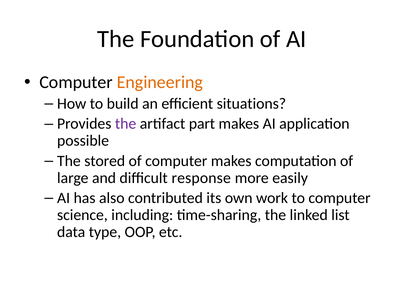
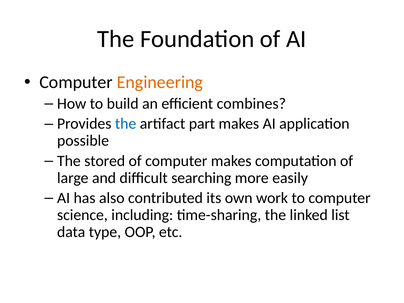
situations: situations -> combines
the at (126, 124) colour: purple -> blue
response: response -> searching
